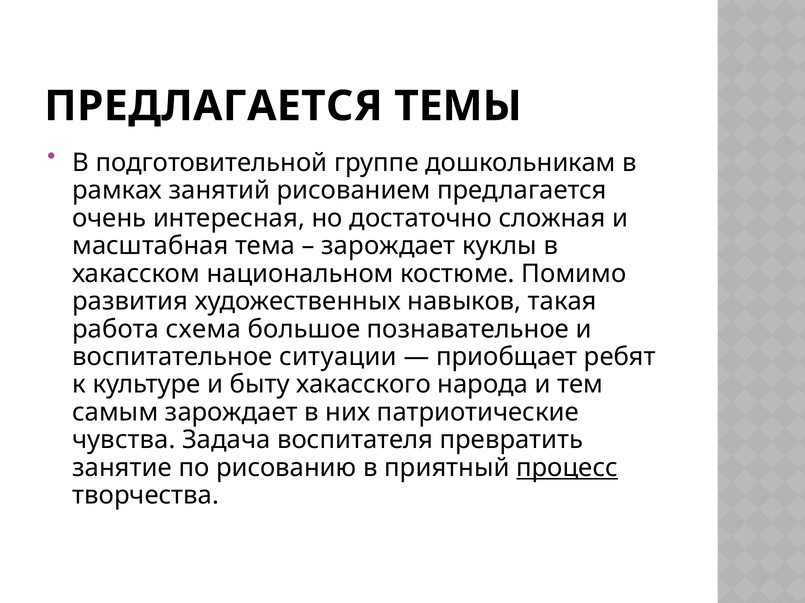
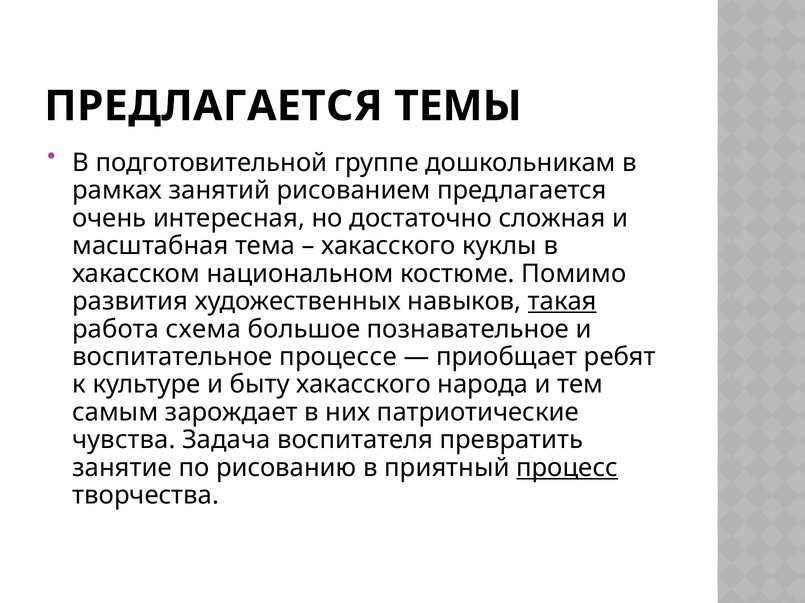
зарождает at (388, 246): зарождает -> хакасского
такая underline: none -> present
ситуации: ситуации -> процессе
